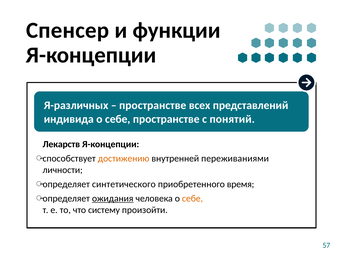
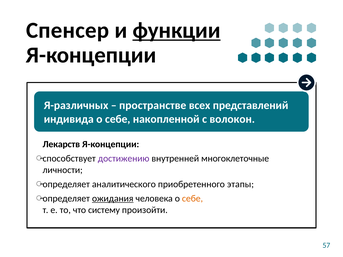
функции underline: none -> present
себе пространстве: пространстве -> накопленной
понятий: понятий -> волокон
достижению colour: orange -> purple
переживаниями: переживаниями -> многоклеточные
синтетического: синтетического -> аналитического
время: время -> этапы
